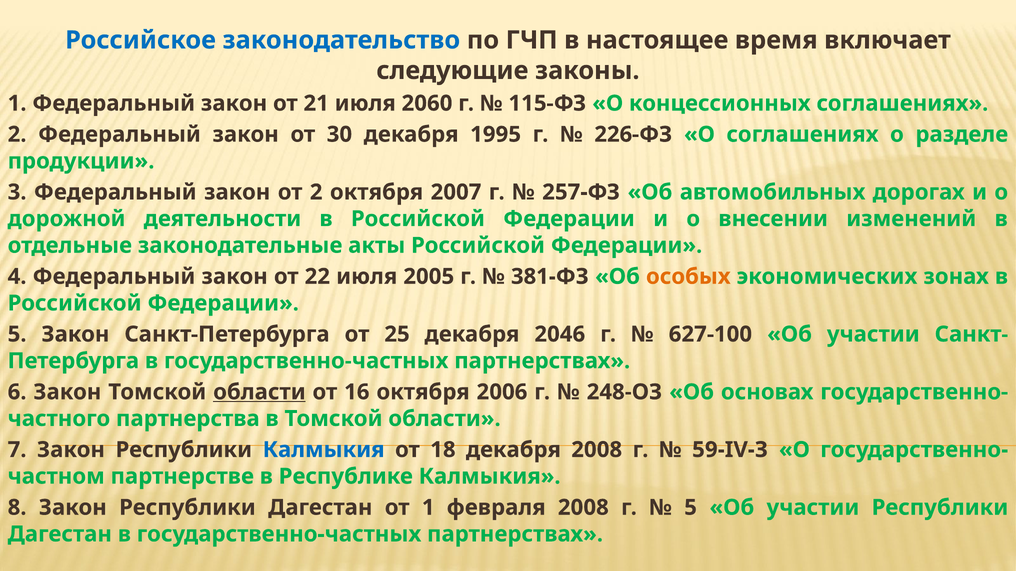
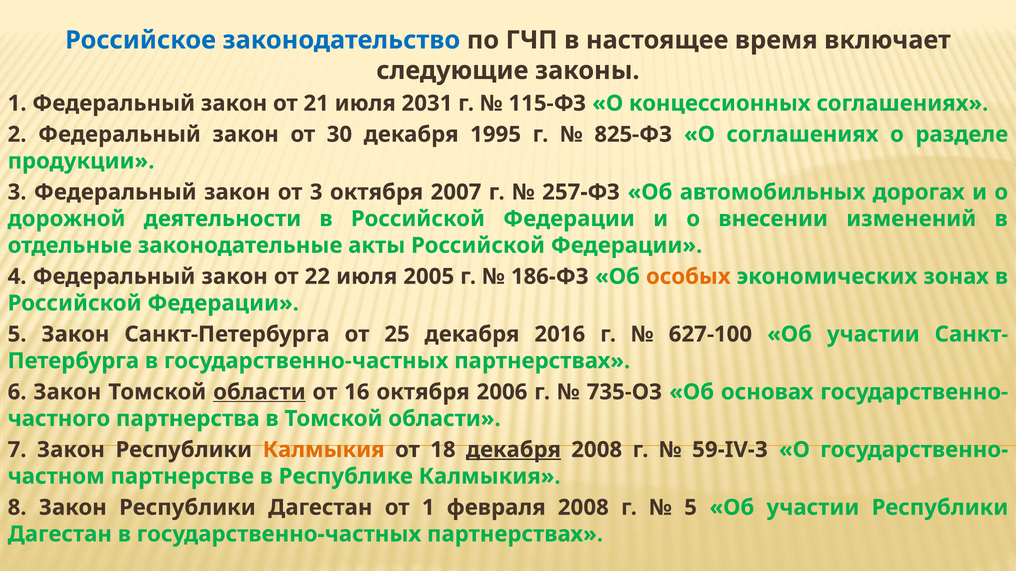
2060: 2060 -> 2031
226-ФЗ: 226-ФЗ -> 825-ФЗ
от 2: 2 -> 3
381-ФЗ: 381-ФЗ -> 186-ФЗ
2046: 2046 -> 2016
248-ОЗ: 248-ОЗ -> 735-ОЗ
Калмыкия at (324, 450) colour: blue -> orange
декабря at (513, 450) underline: none -> present
